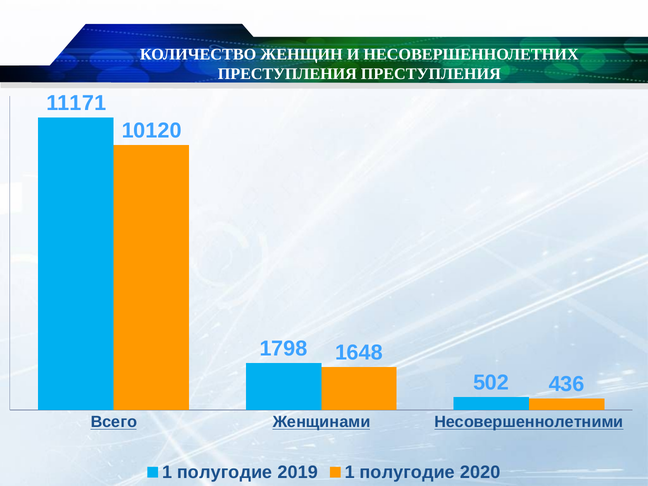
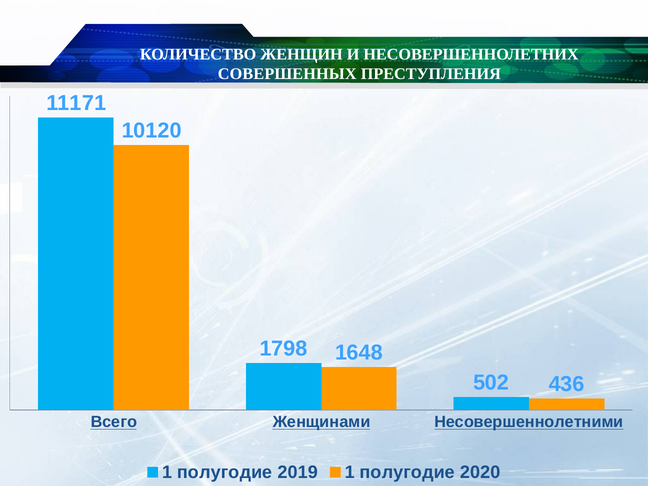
ПРЕСТУПЛЕНИЯ at (287, 74): ПРЕСТУПЛЕНИЯ -> СОВЕРШЕННЫХ
